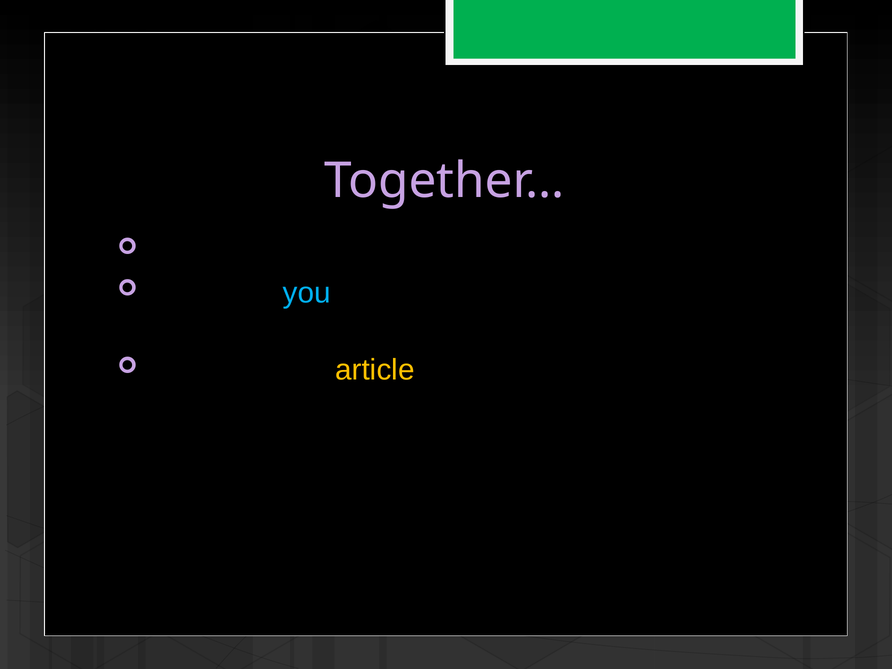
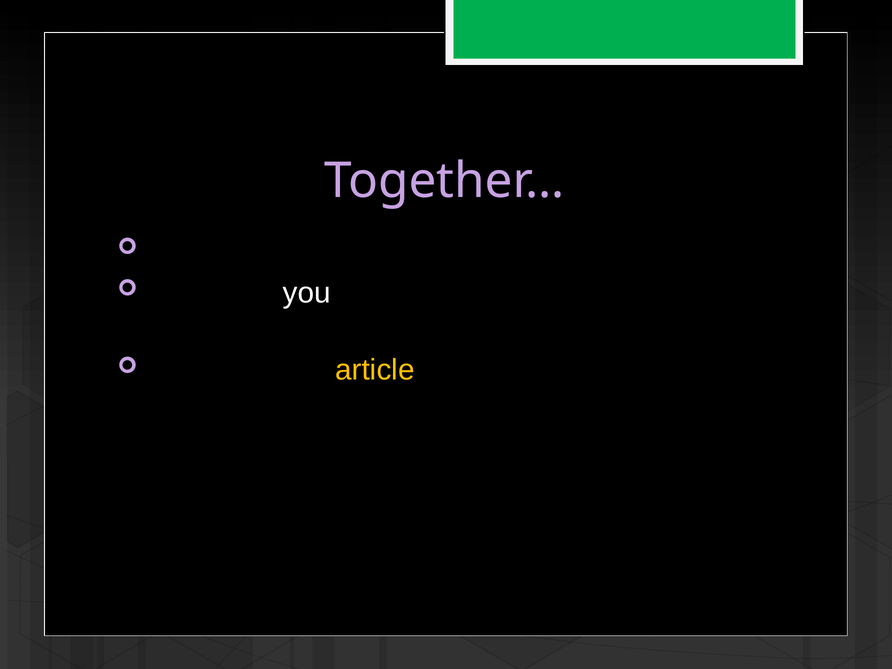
you colour: light blue -> white
